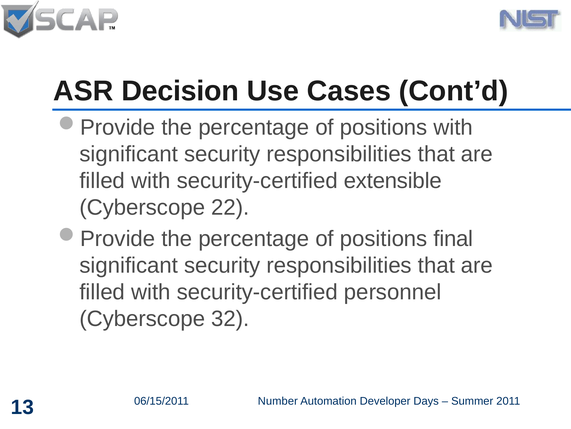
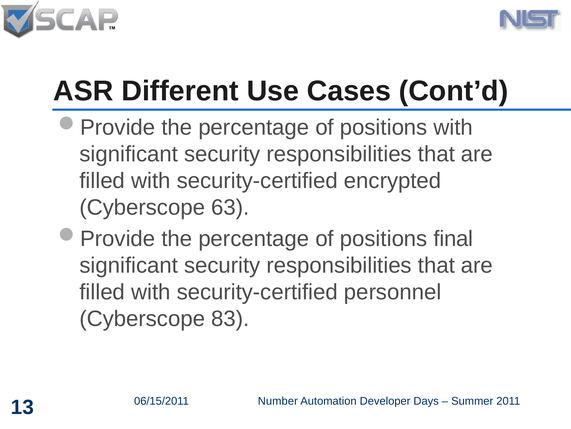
Decision: Decision -> Different
extensible: extensible -> encrypted
22: 22 -> 63
32: 32 -> 83
